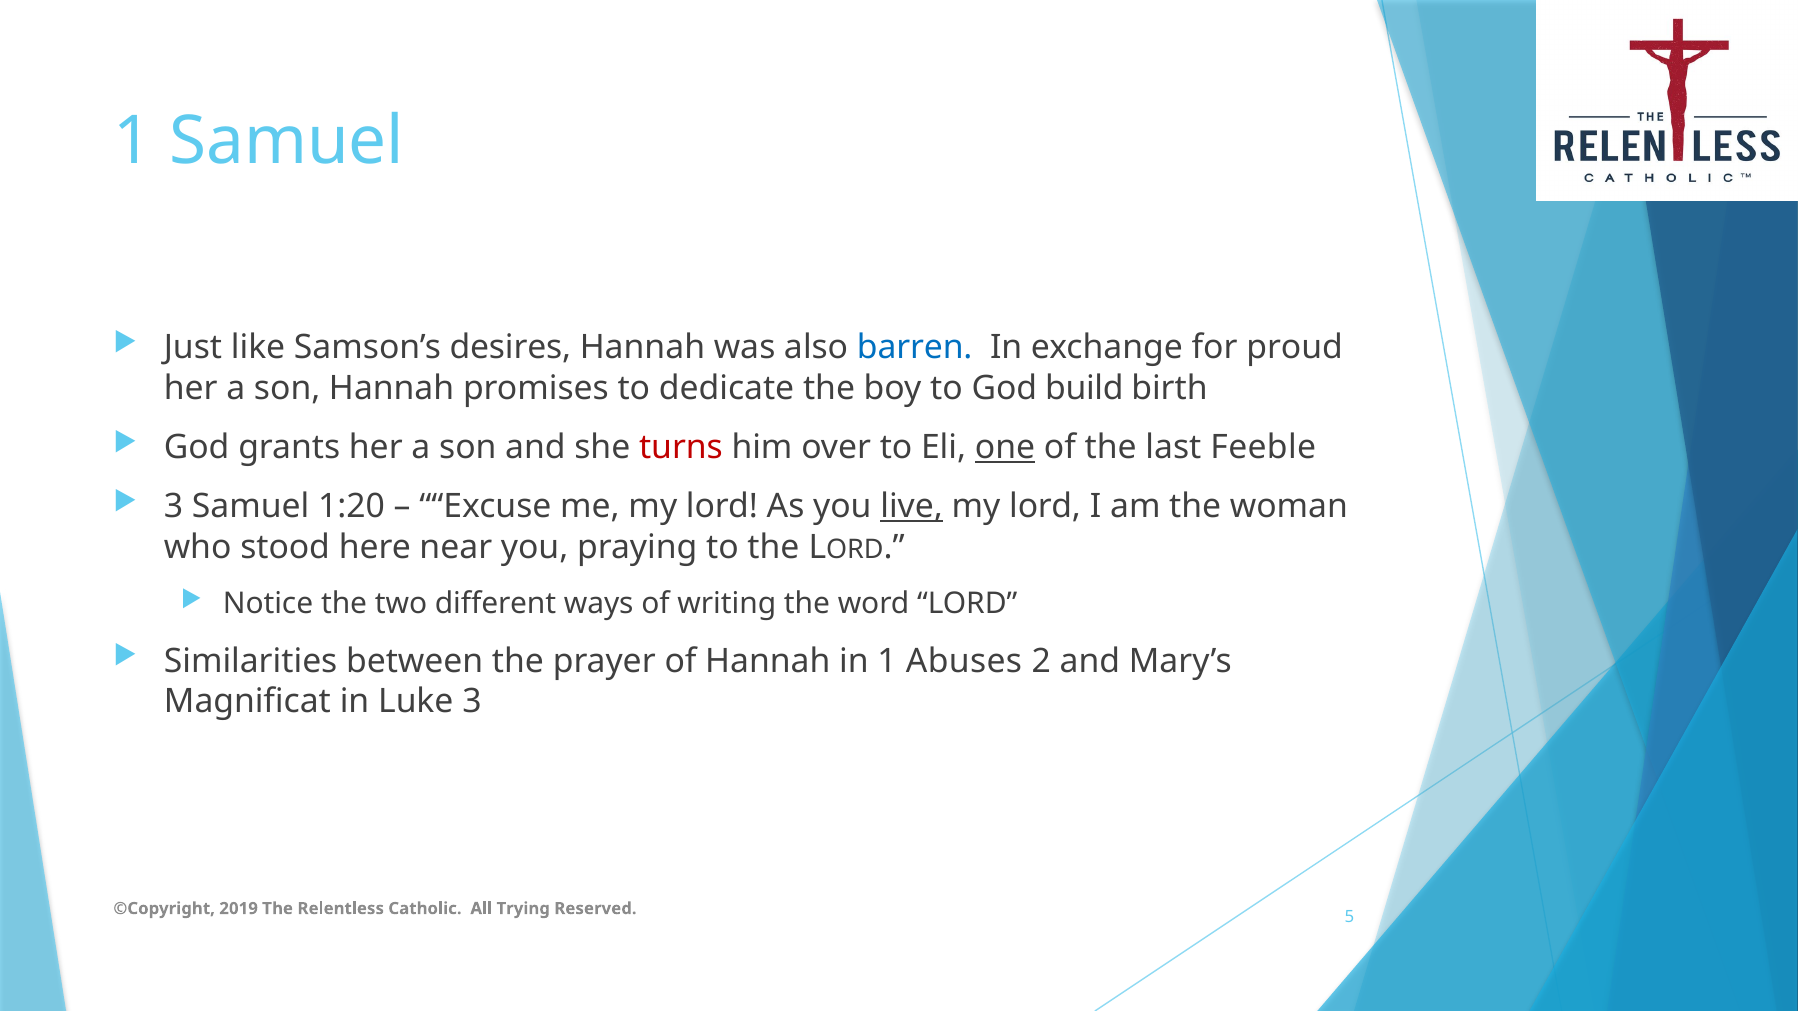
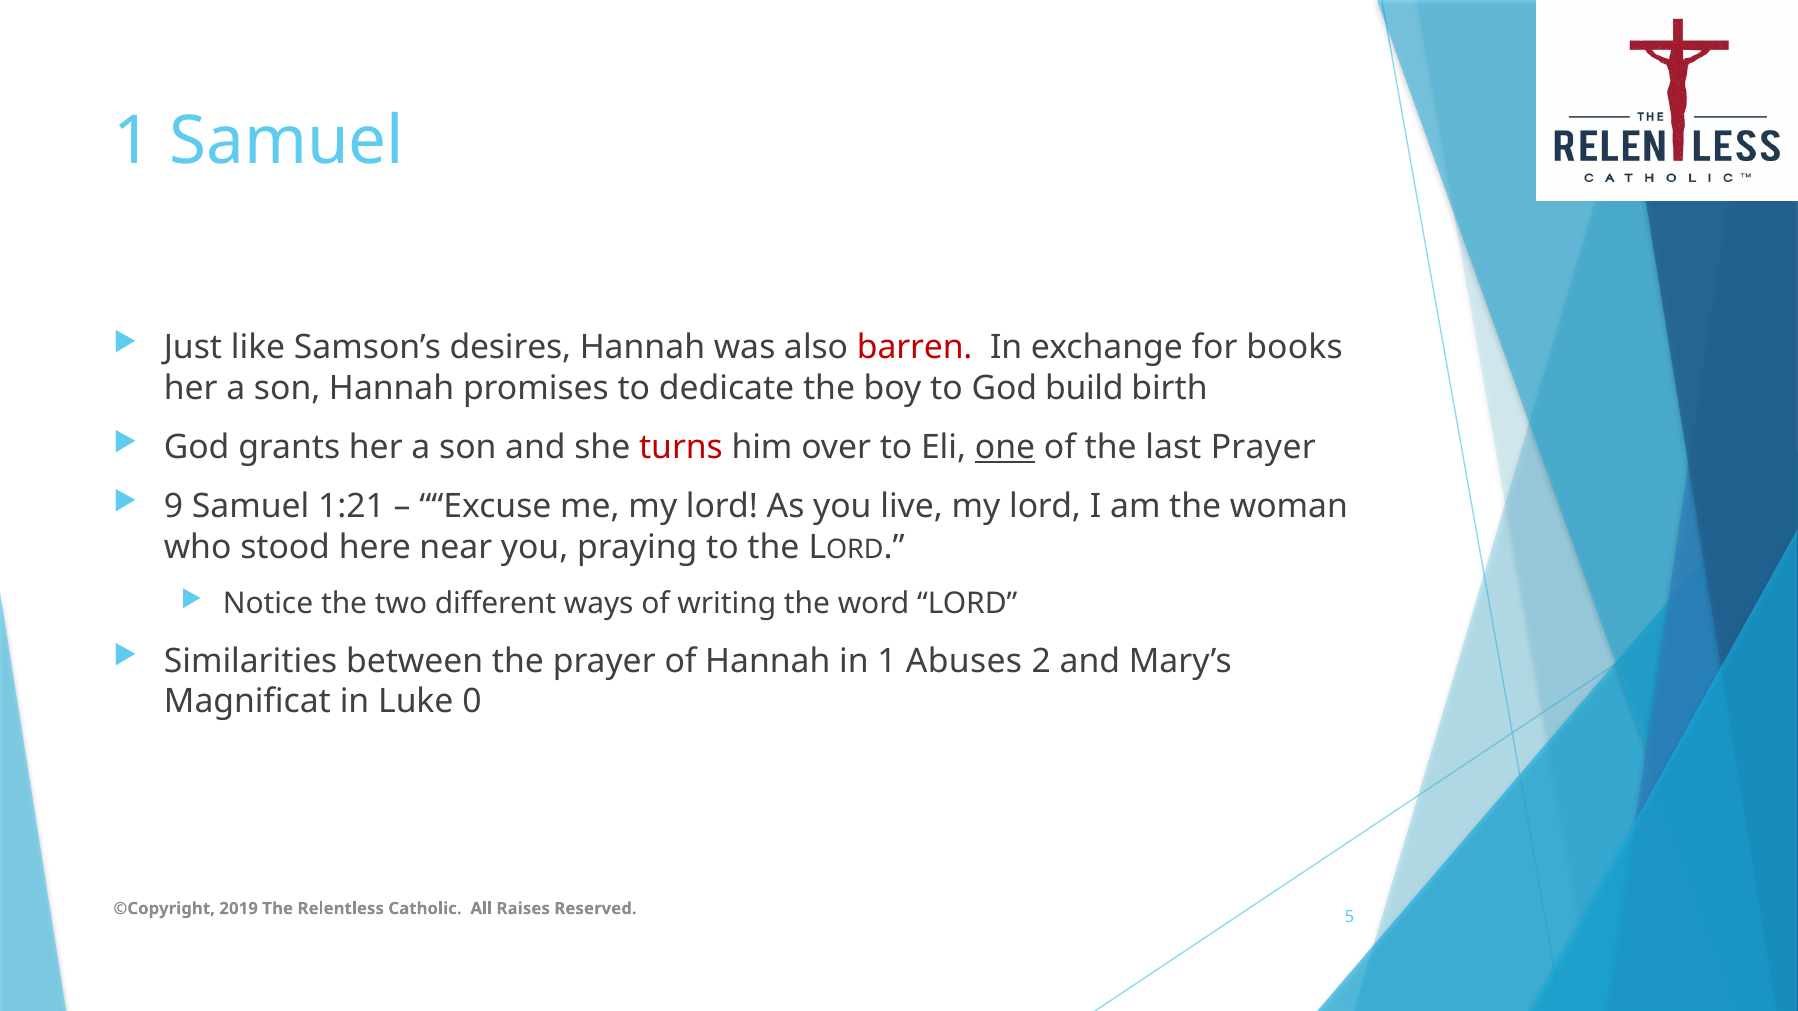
barren colour: blue -> red
proud: proud -> books
last Feeble: Feeble -> Prayer
3 at (174, 507): 3 -> 9
1:20: 1:20 -> 1:21
live underline: present -> none
Luke 3: 3 -> 0
Trying: Trying -> Raises
